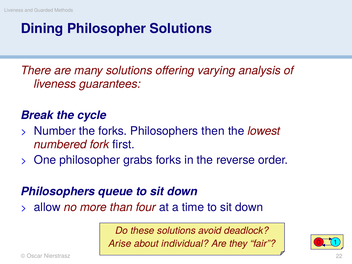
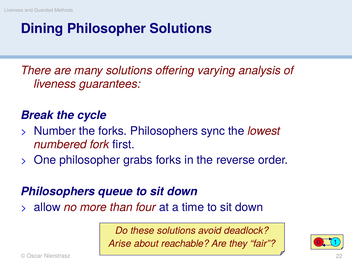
then: then -> sync
individual: individual -> reachable
